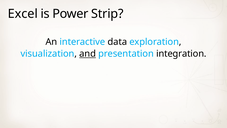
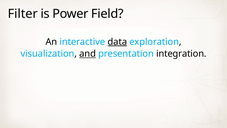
Excel: Excel -> Filter
Strip: Strip -> Field
data underline: none -> present
